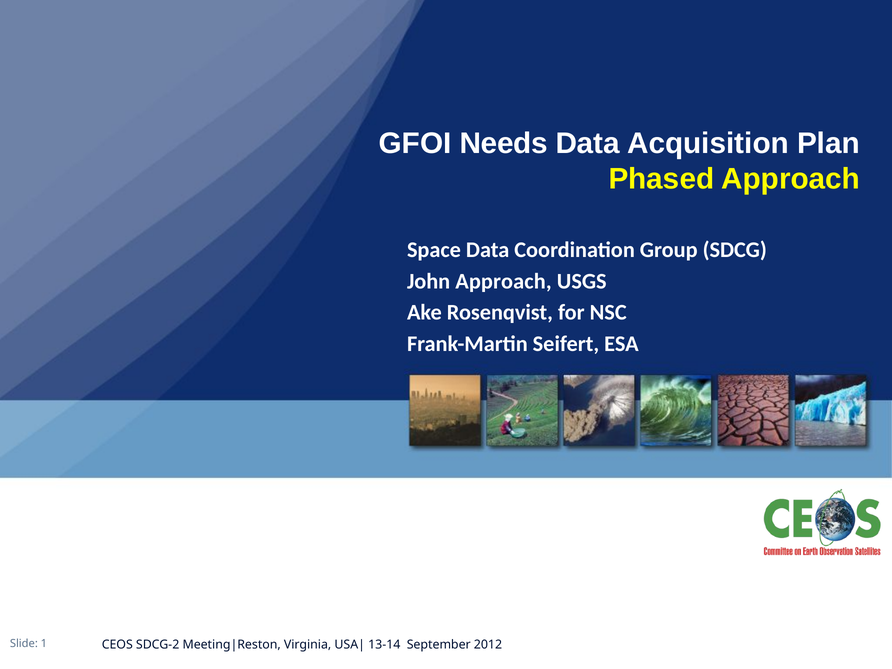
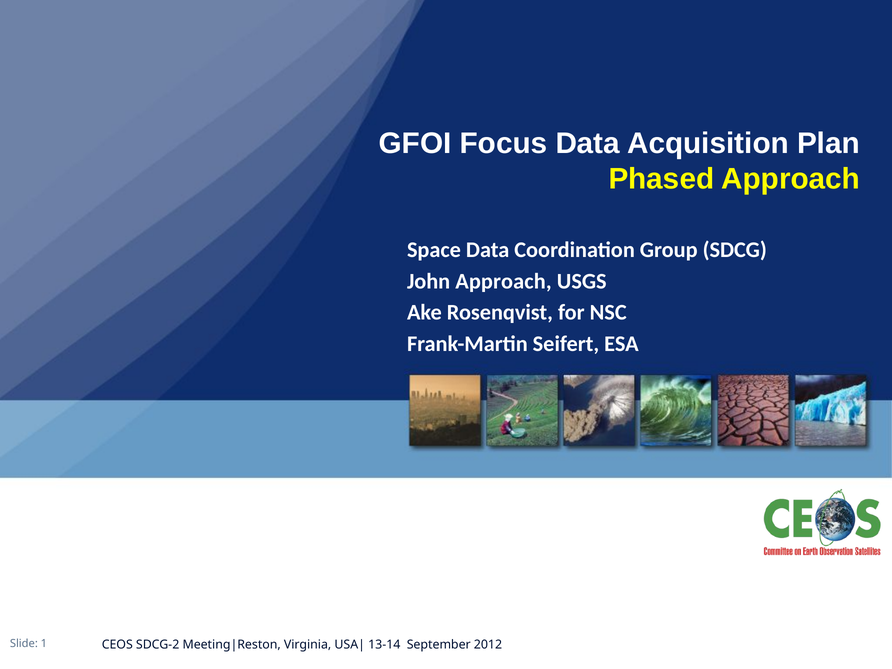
Needs: Needs -> Focus
